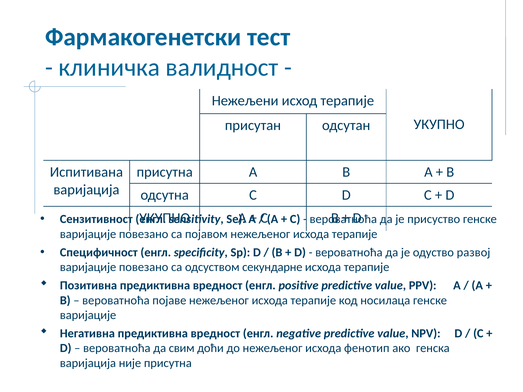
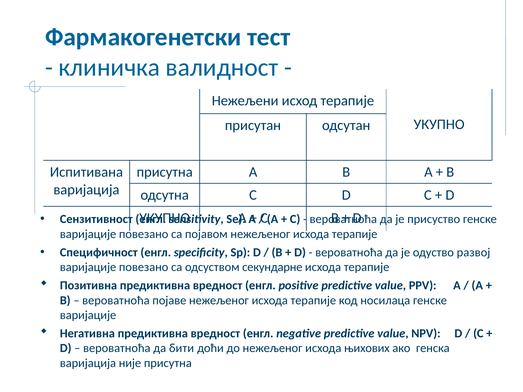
свим: свим -> бити
фенотип: фенотип -> њихових
